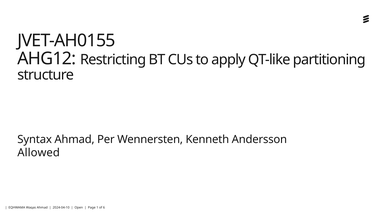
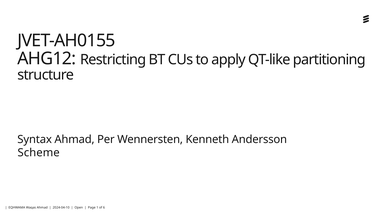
Allowed: Allowed -> Scheme
